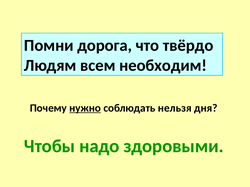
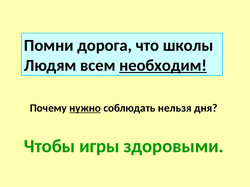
твёрдо: твёрдо -> школы
необходим underline: none -> present
надо: надо -> игры
